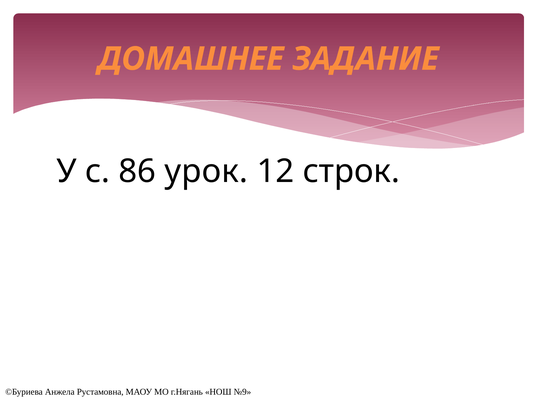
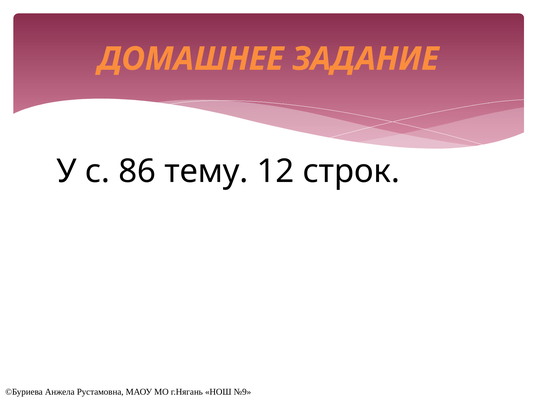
урок: урок -> тему
